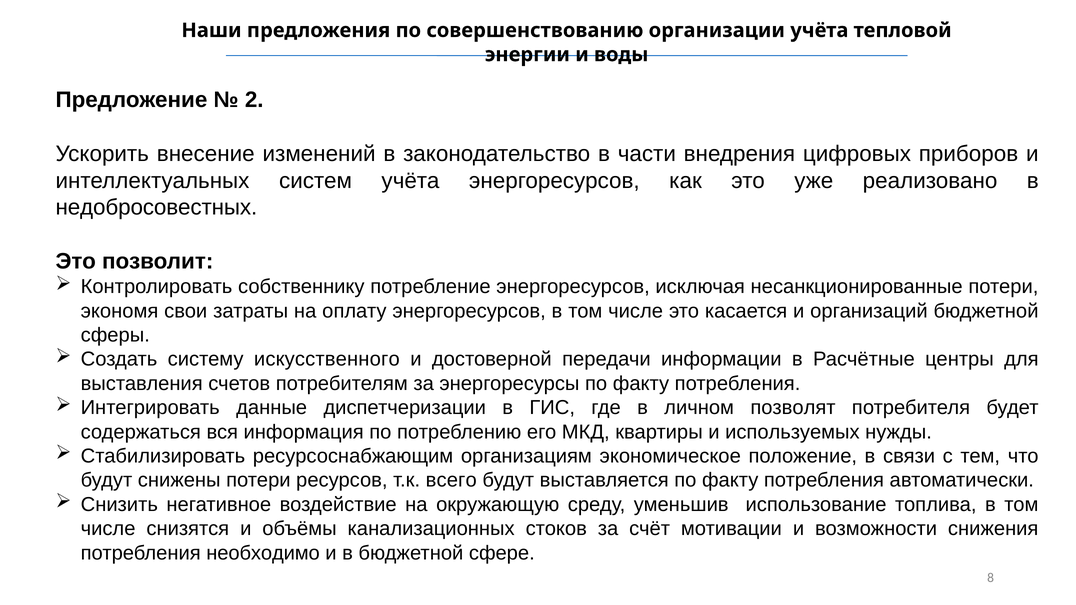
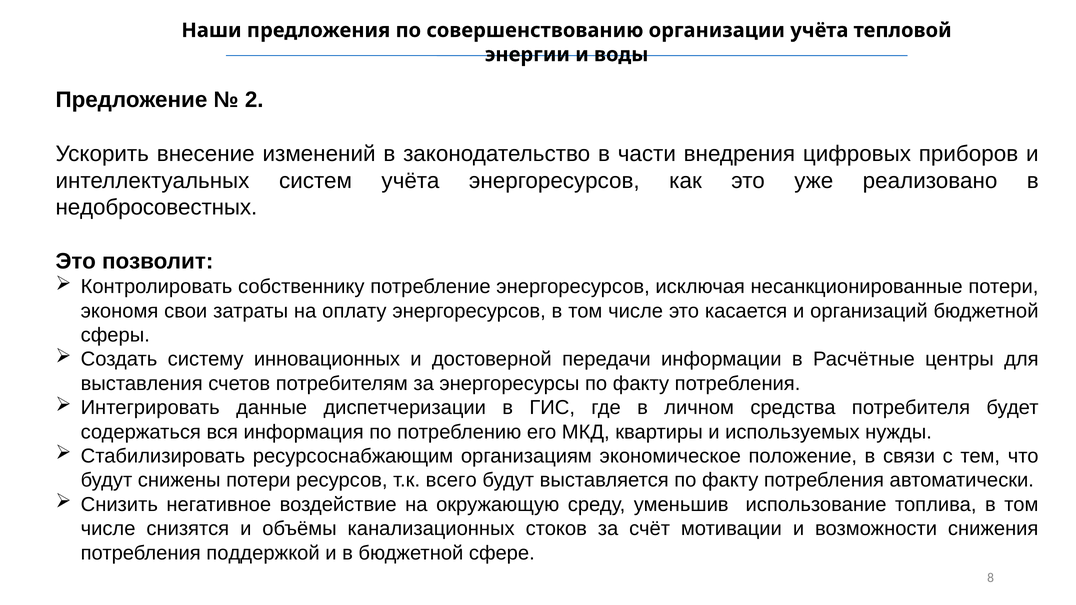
искусственного: искусственного -> инновационных
позволят: позволят -> средства
необходимо: необходимо -> поддержкой
